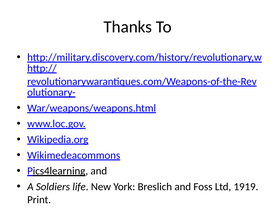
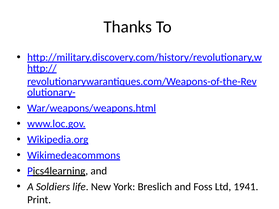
1919: 1919 -> 1941
